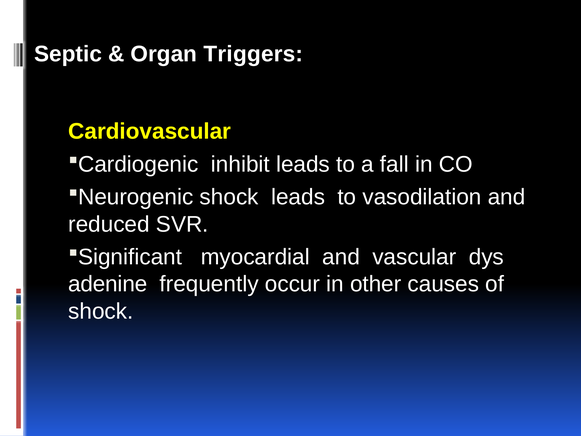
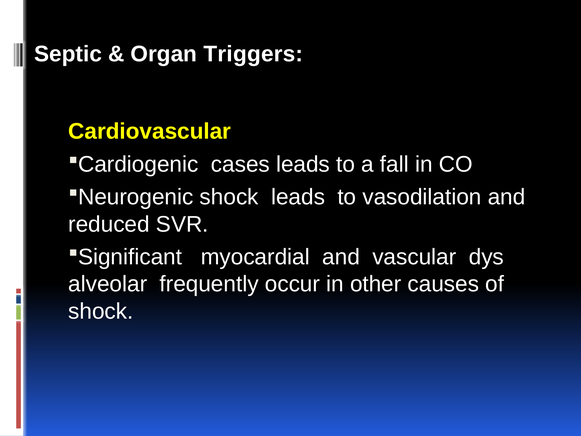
inhibit: inhibit -> cases
adenine: adenine -> alveolar
